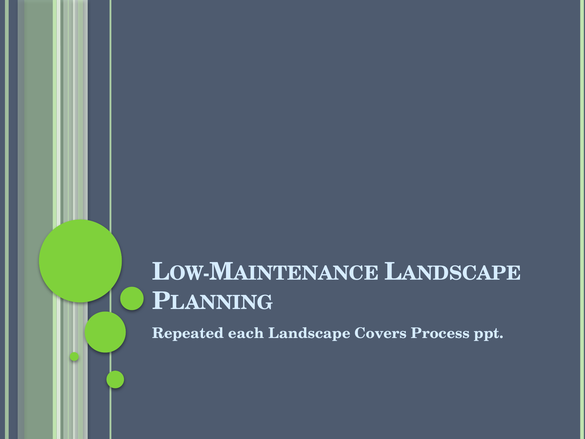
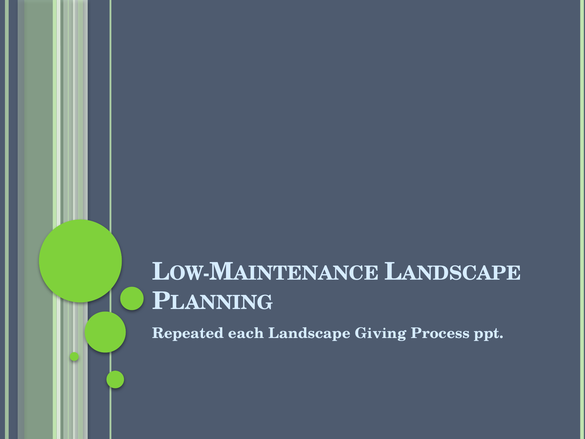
Covers: Covers -> Giving
